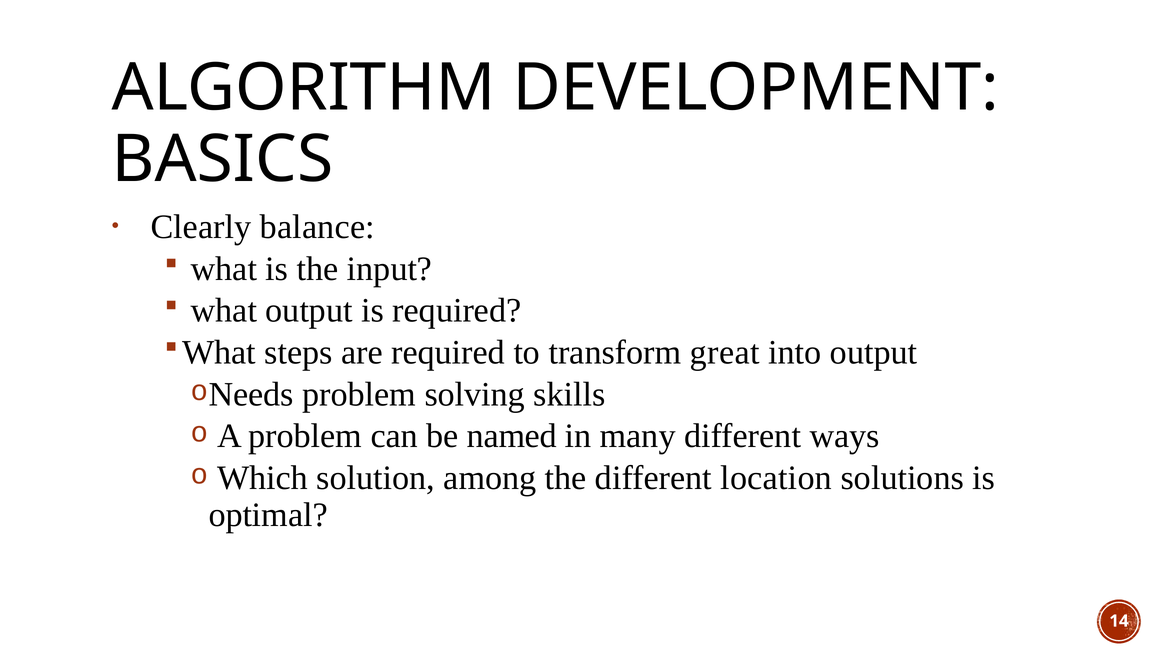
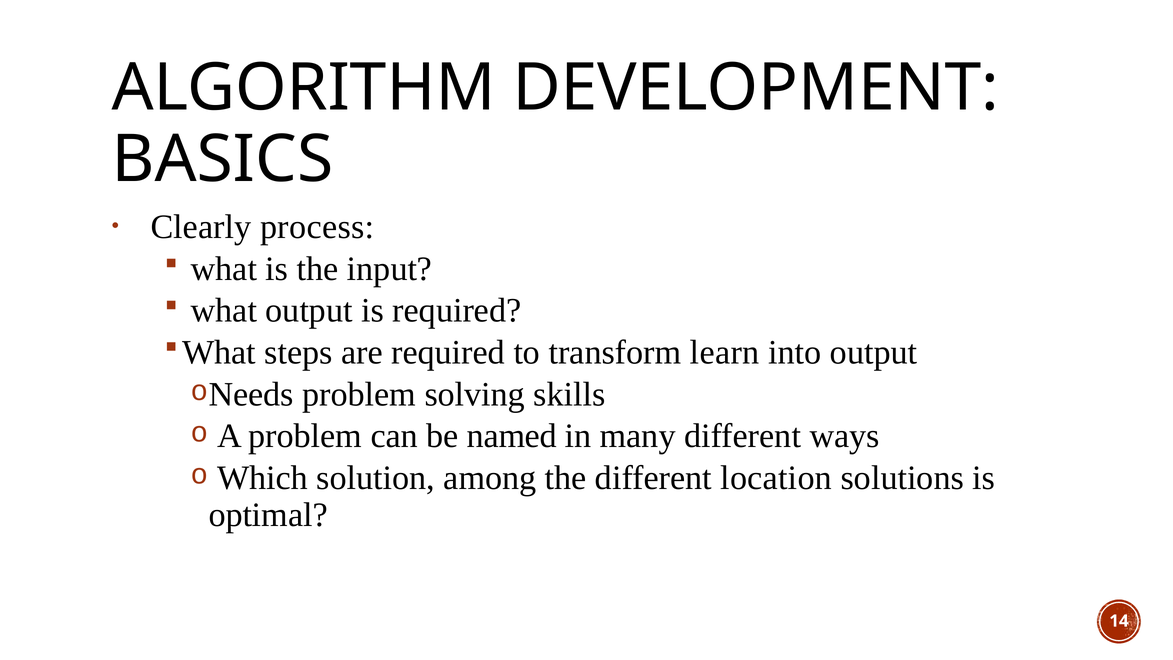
balance: balance -> process
great: great -> learn
